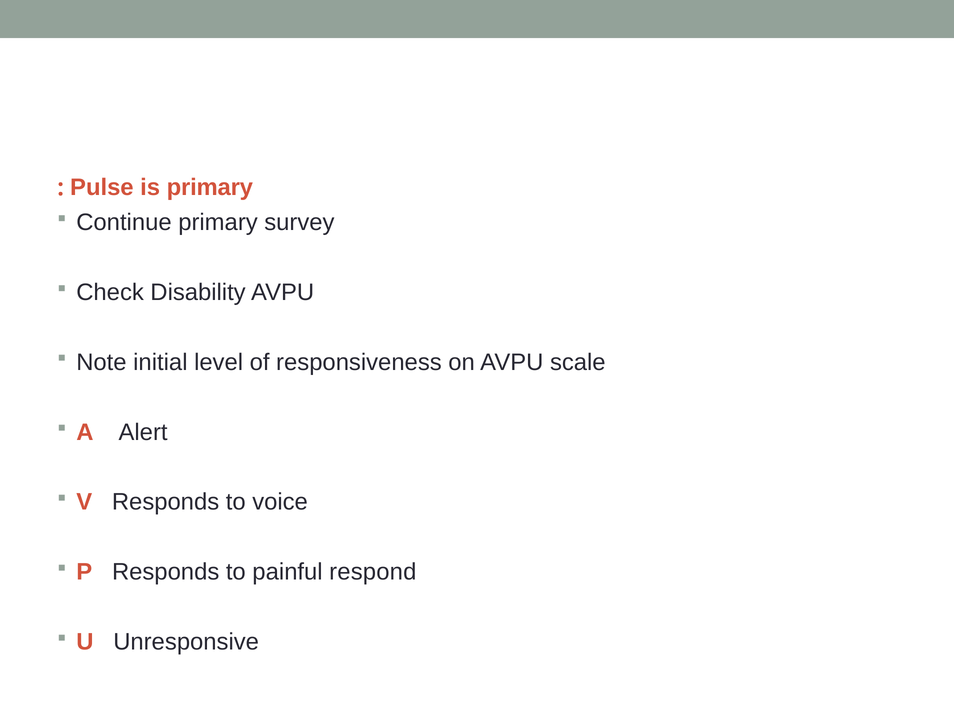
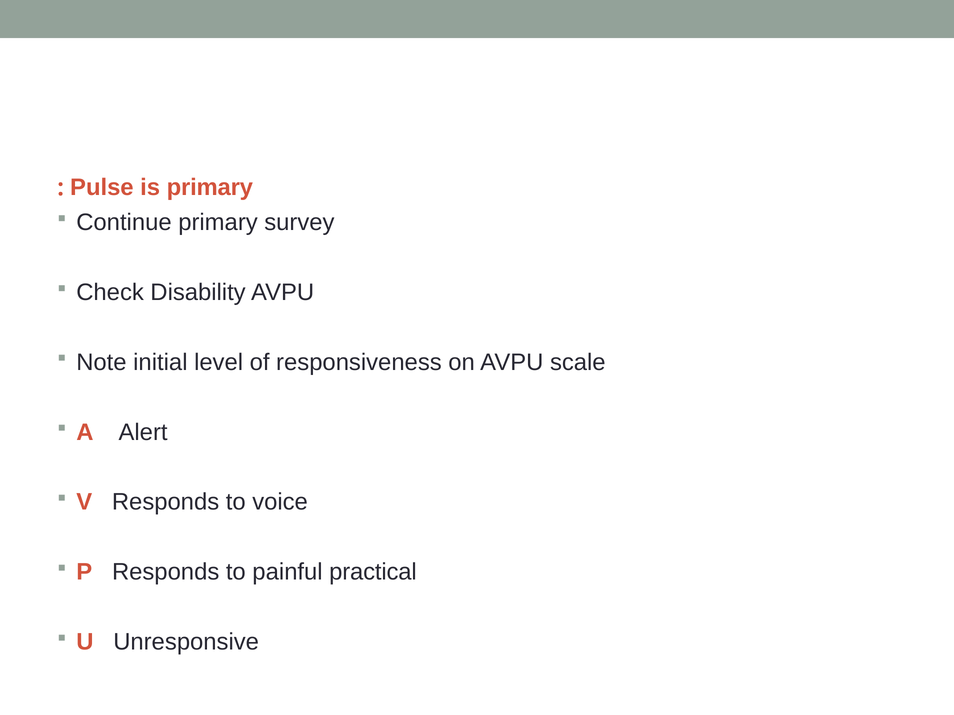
respond: respond -> practical
